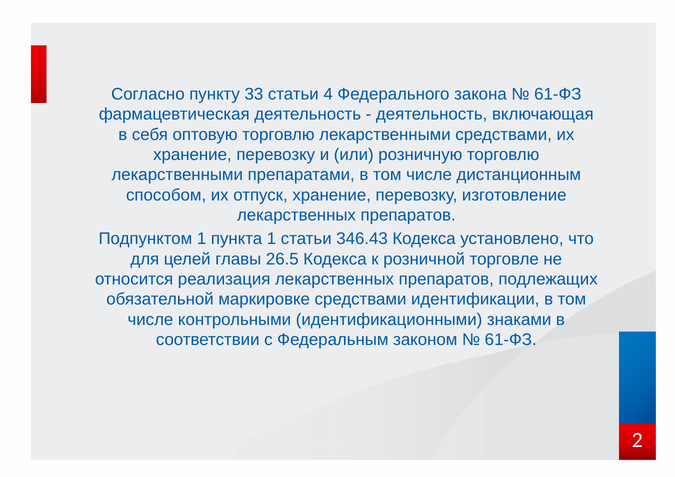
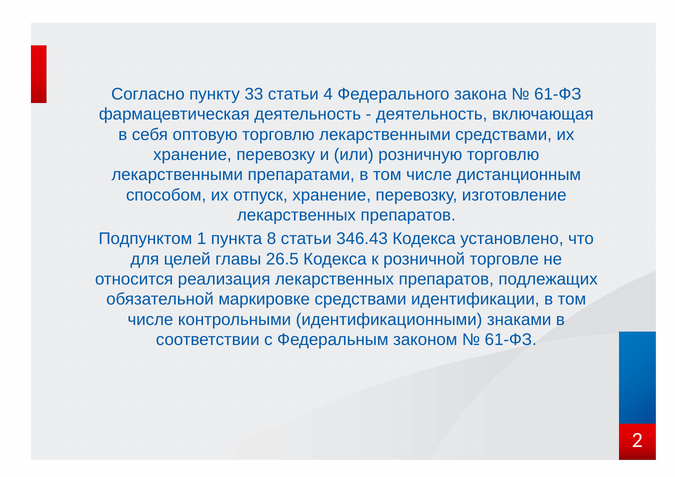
пункта 1: 1 -> 8
